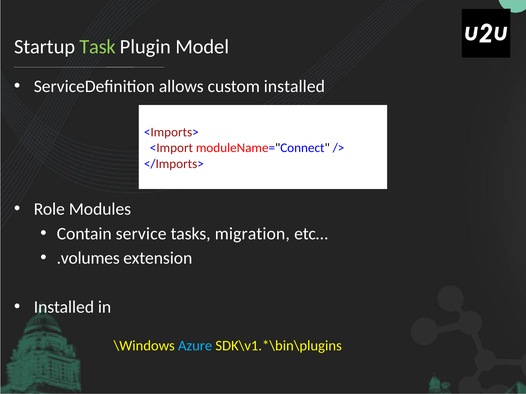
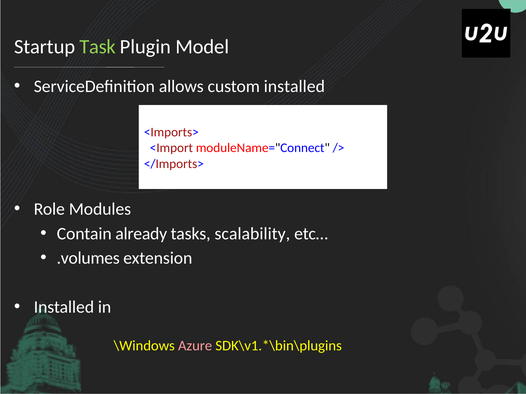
service: service -> already
migration: migration -> scalability
Azure colour: light blue -> pink
